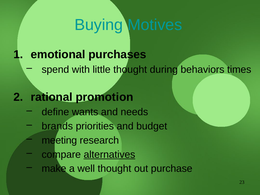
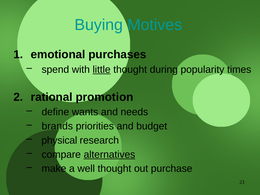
little underline: none -> present
behaviors: behaviors -> popularity
meeting: meeting -> physical
